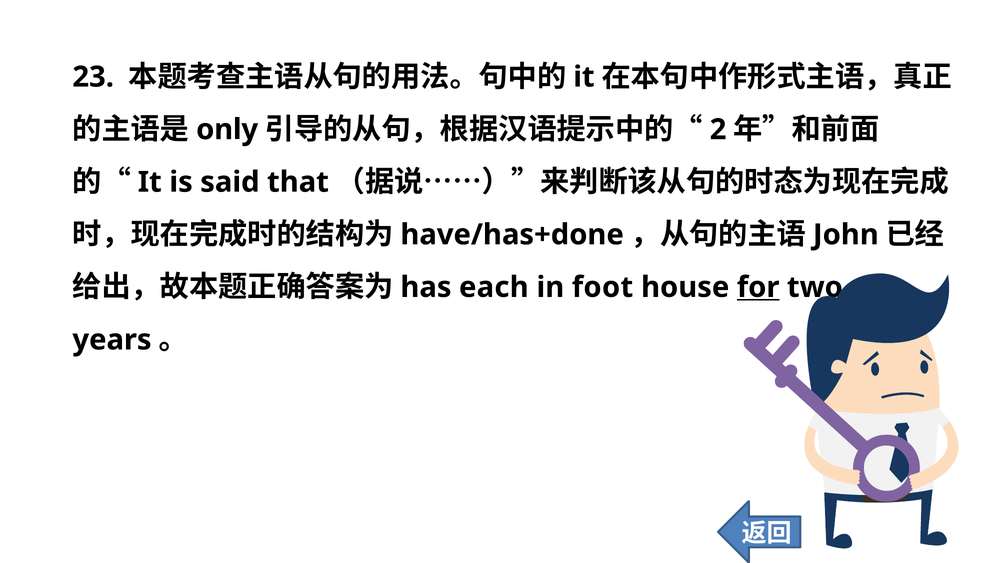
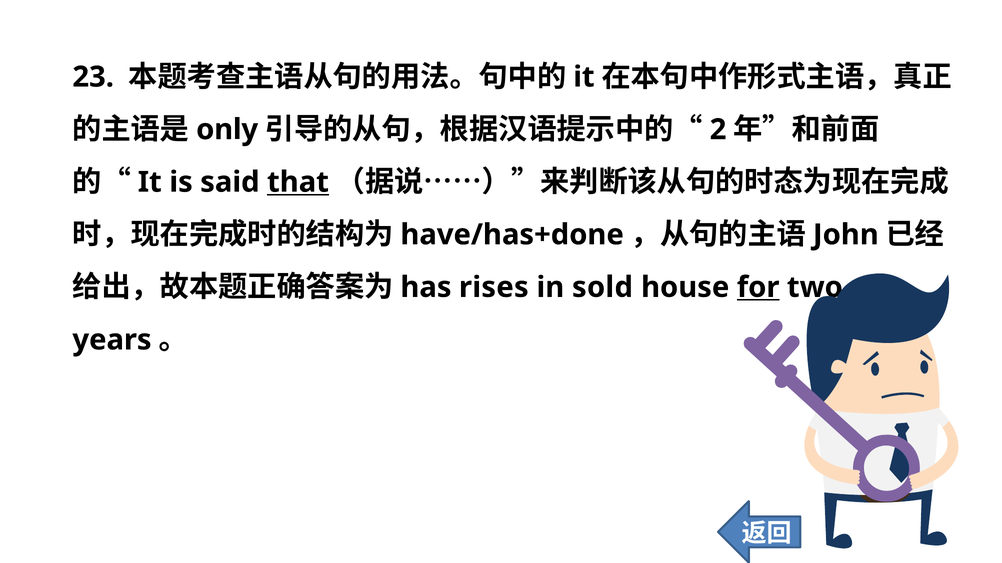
that underline: none -> present
each: each -> rises
foot: foot -> sold
